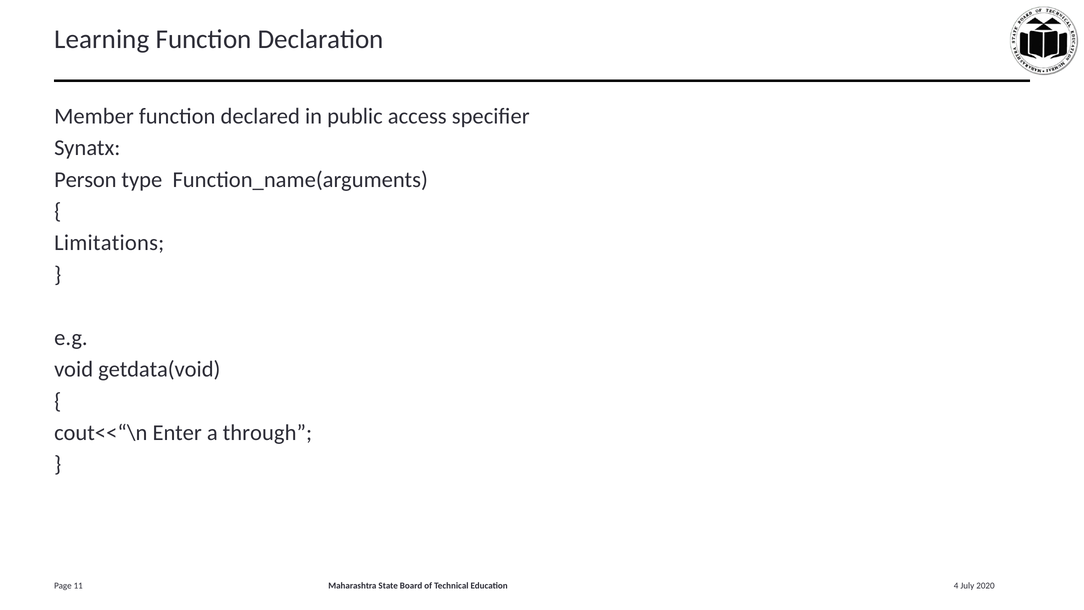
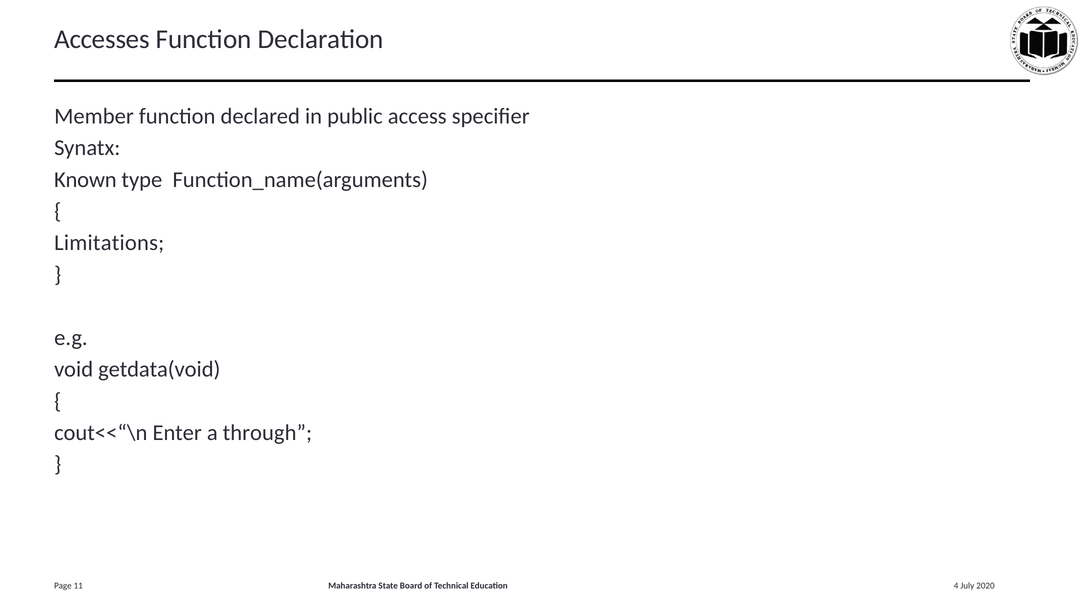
Learning: Learning -> Accesses
Person: Person -> Known
